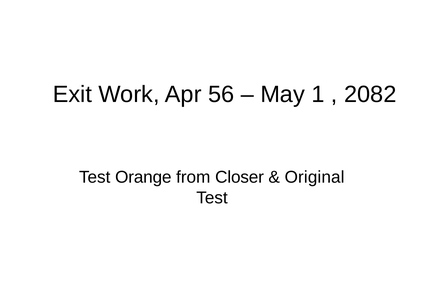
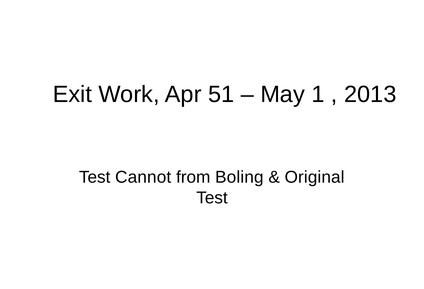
56: 56 -> 51
2082: 2082 -> 2013
Orange: Orange -> Cannot
Closer: Closer -> Boling
